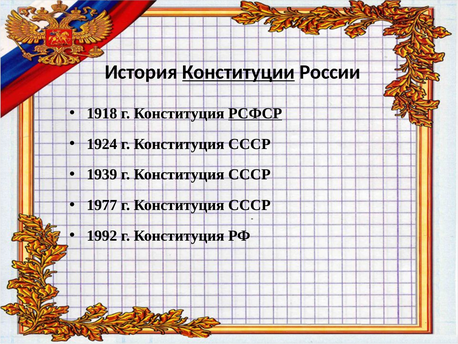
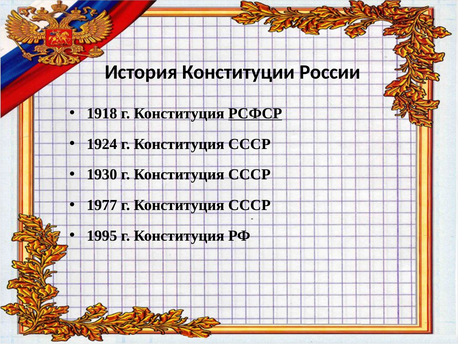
Конституции underline: present -> none
1939: 1939 -> 1930
1992: 1992 -> 1995
